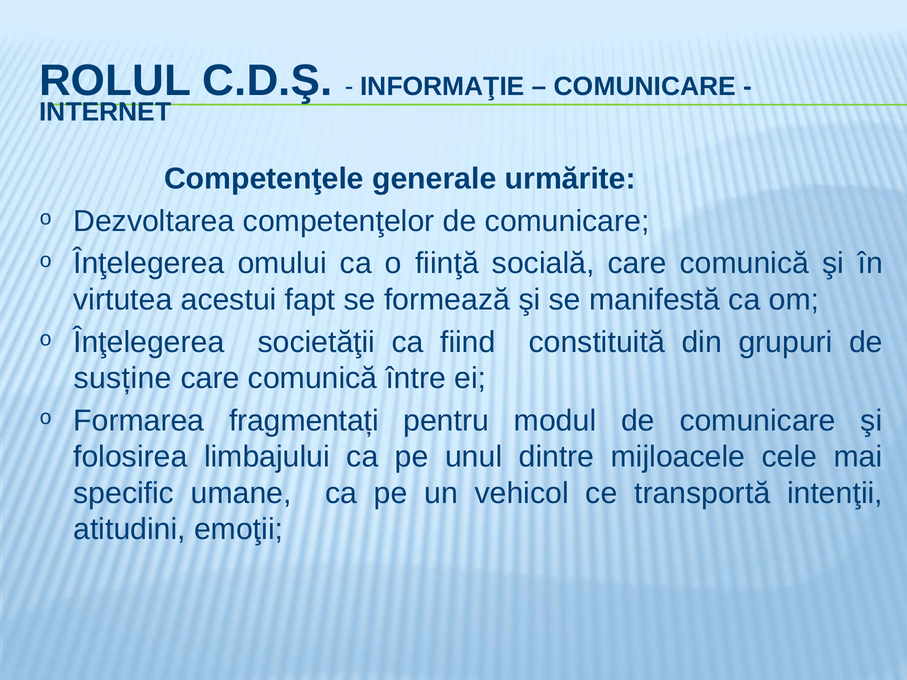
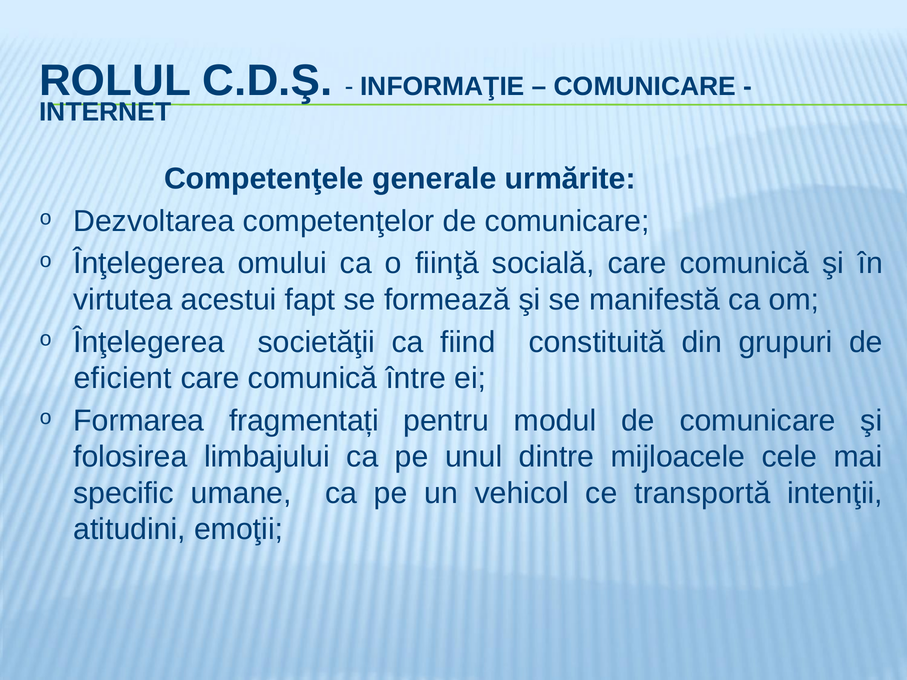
susține: susține -> eficient
